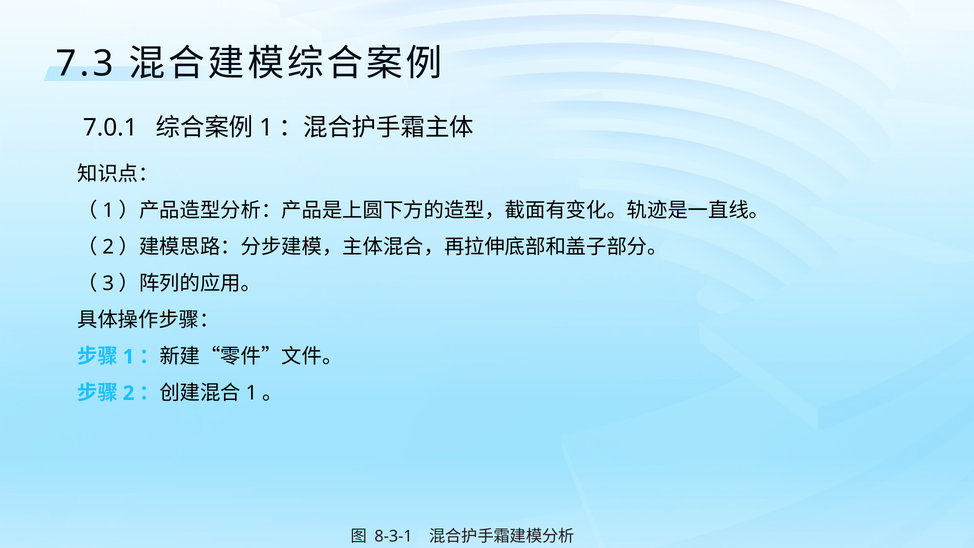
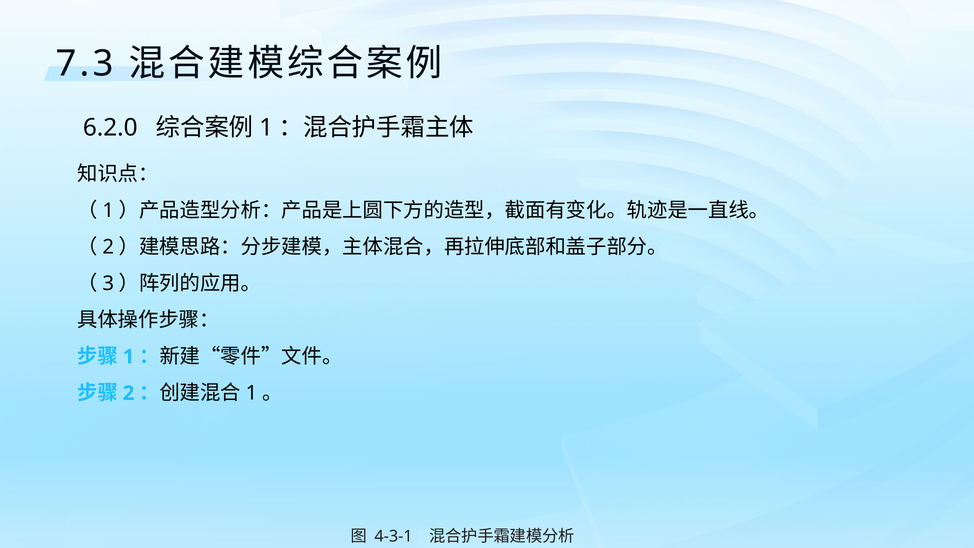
7.0.1: 7.0.1 -> 6.2.0
8-3-1: 8-3-1 -> 4-3-1
